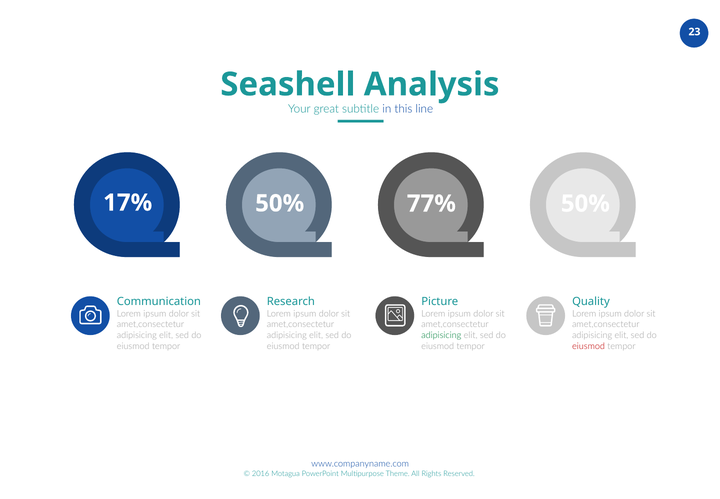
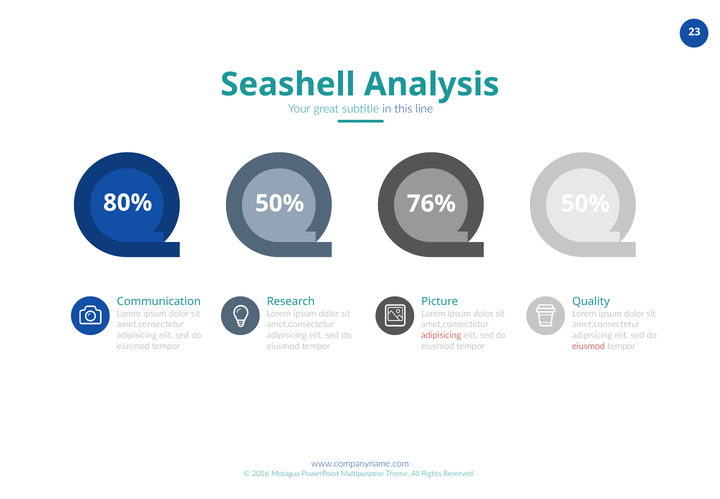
17%: 17% -> 80%
77%: 77% -> 76%
adipisicing at (441, 335) colour: green -> red
